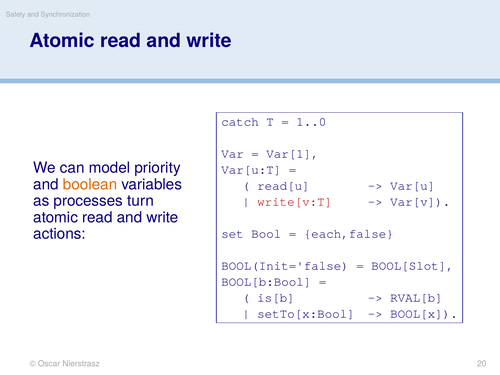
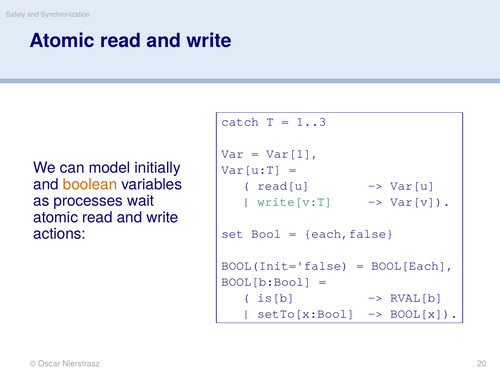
1..0: 1..0 -> 1..3
priority: priority -> initially
turn: turn -> wait
write[v:T colour: red -> green
BOOL[Slot: BOOL[Slot -> BOOL[Each
